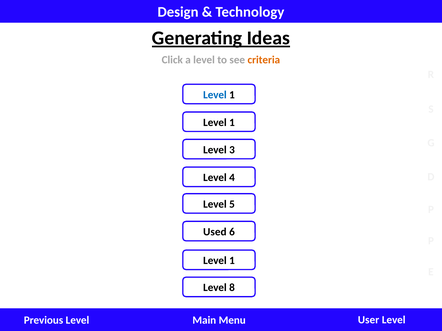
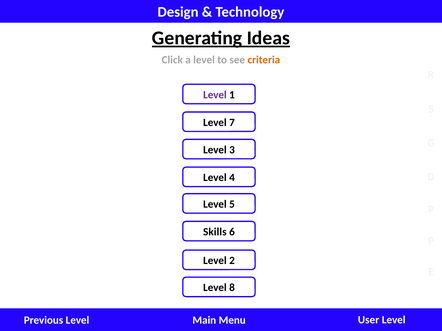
Level at (215, 95) colour: blue -> purple
1 at (232, 123): 1 -> 7
Used: Used -> Skills
1 at (232, 261): 1 -> 2
